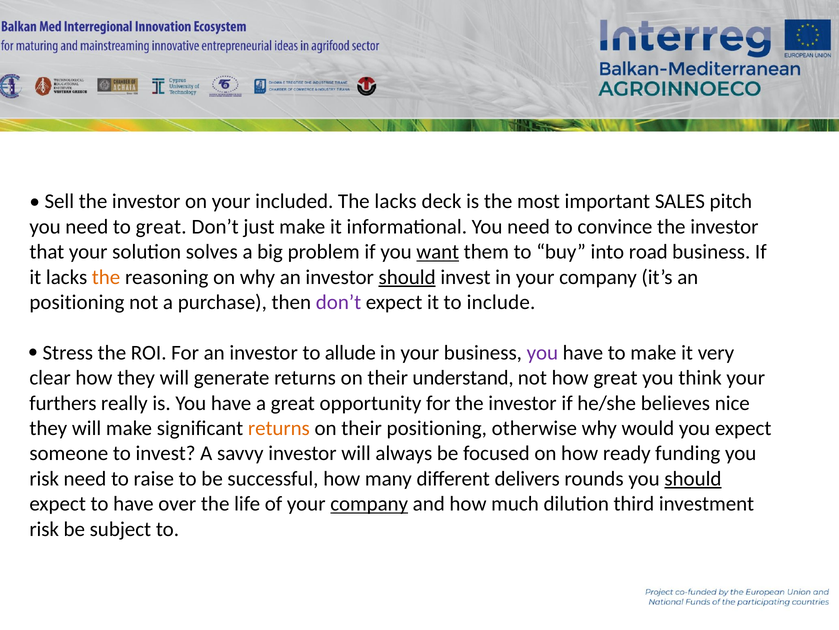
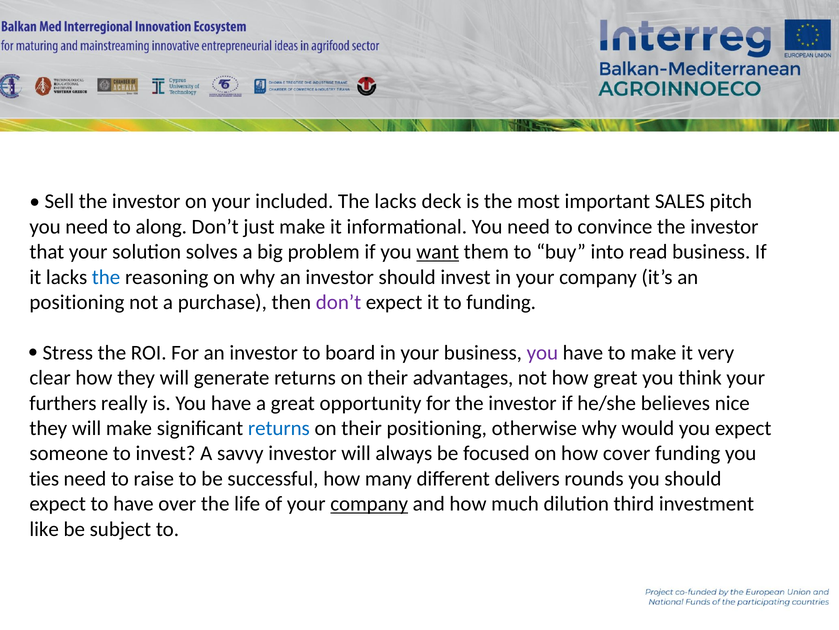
to great: great -> along
road: road -> read
the at (106, 277) colour: orange -> blue
should at (407, 277) underline: present -> none
to include: include -> funding
allude: allude -> board
understand: understand -> advantages
returns at (279, 428) colour: orange -> blue
ready: ready -> cover
risk at (44, 478): risk -> ties
should at (693, 478) underline: present -> none
risk at (44, 529): risk -> like
